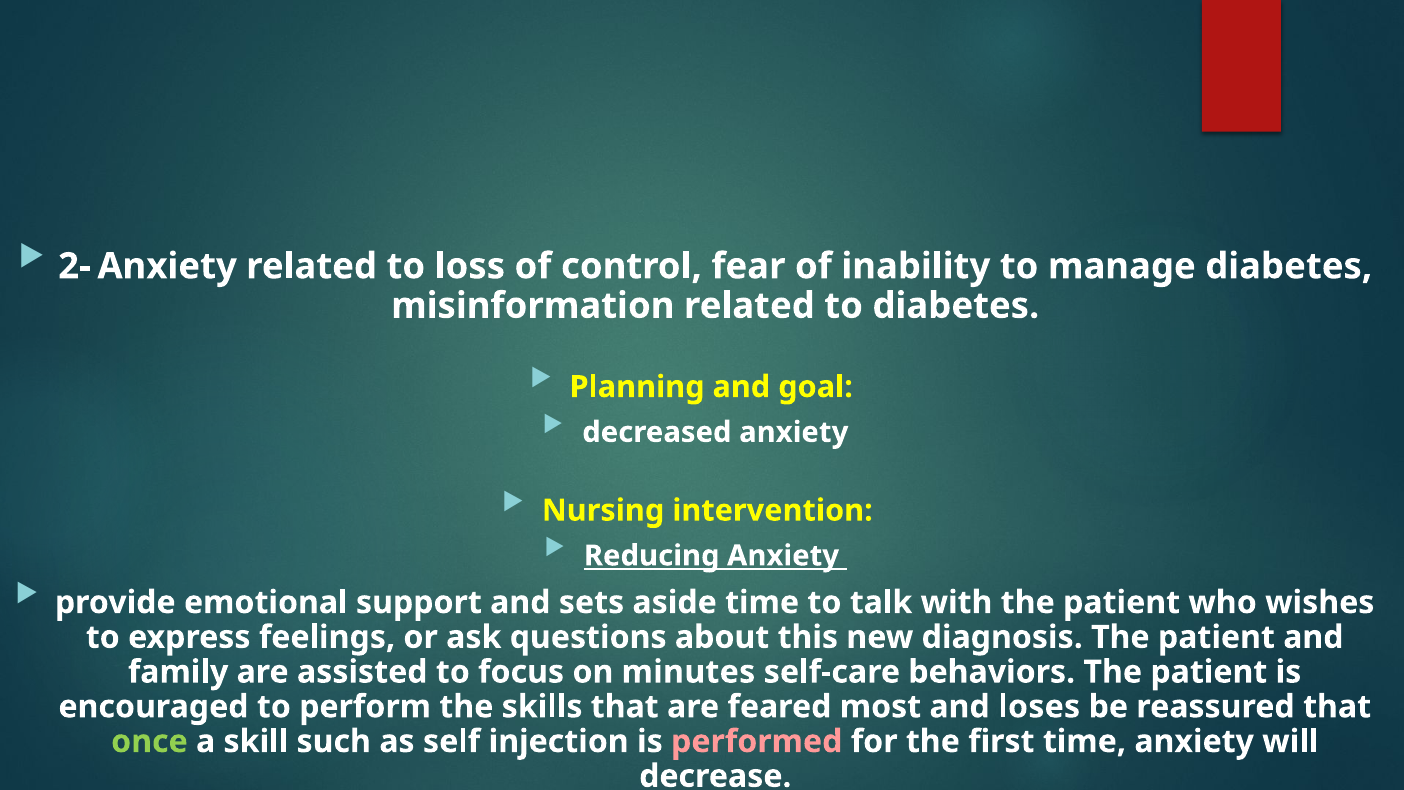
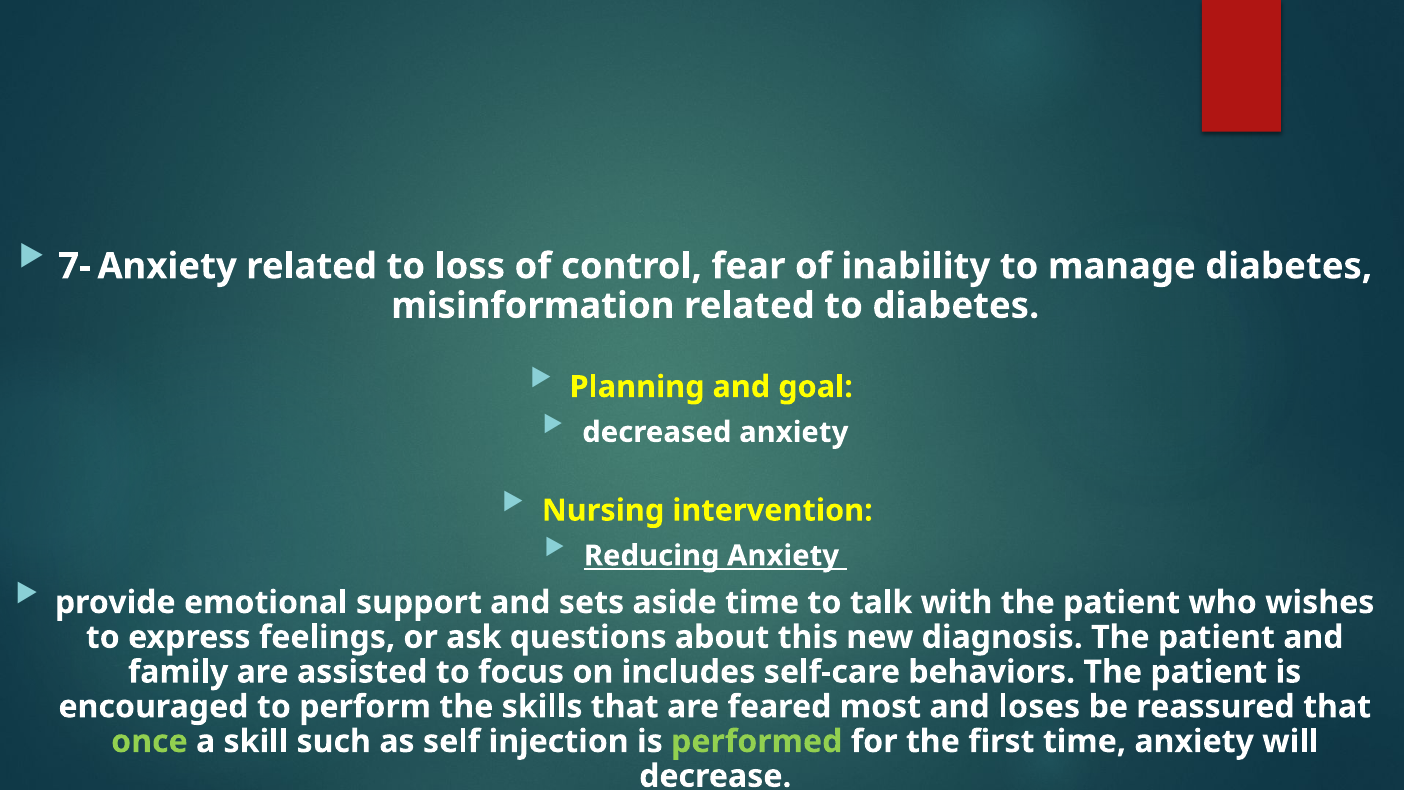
2-: 2- -> 7-
minutes: minutes -> includes
performed colour: pink -> light green
